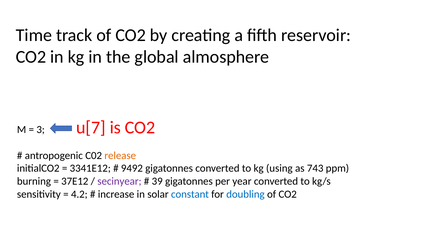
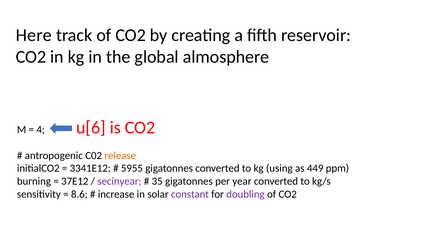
Time: Time -> Here
u[7: u[7 -> u[6
3: 3 -> 4
9492: 9492 -> 5955
743: 743 -> 449
39: 39 -> 35
4.2: 4.2 -> 8.6
constant colour: blue -> purple
doubling colour: blue -> purple
